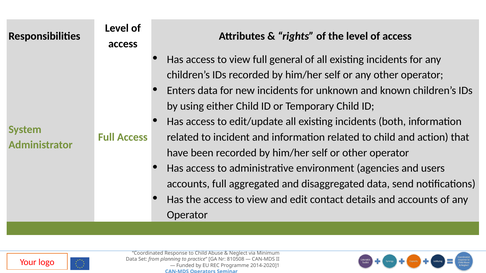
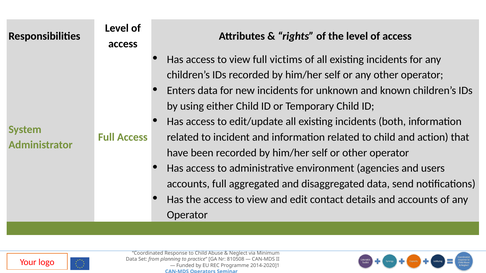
general: general -> victims
